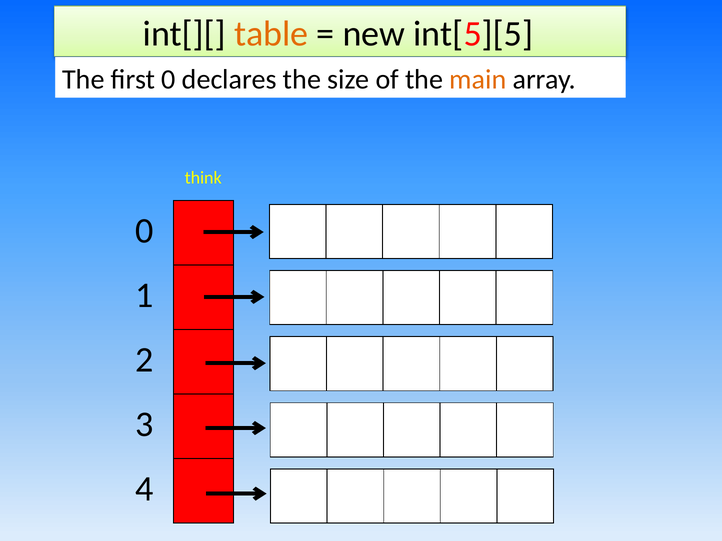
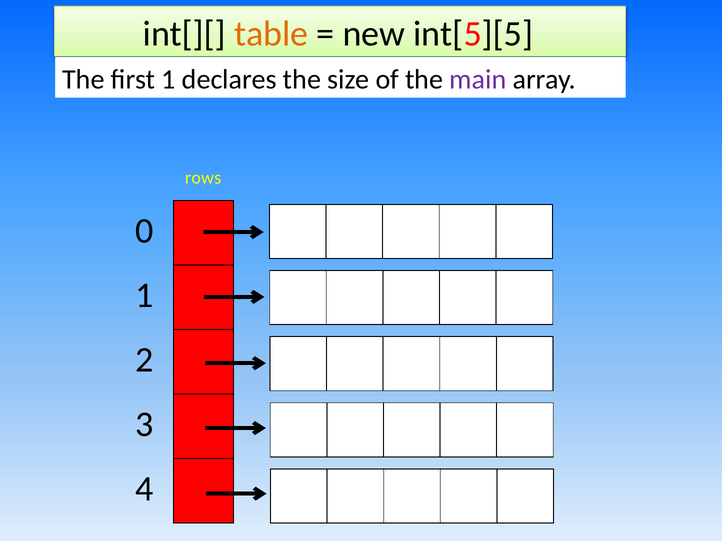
first 0: 0 -> 1
main colour: orange -> purple
think: think -> rows
